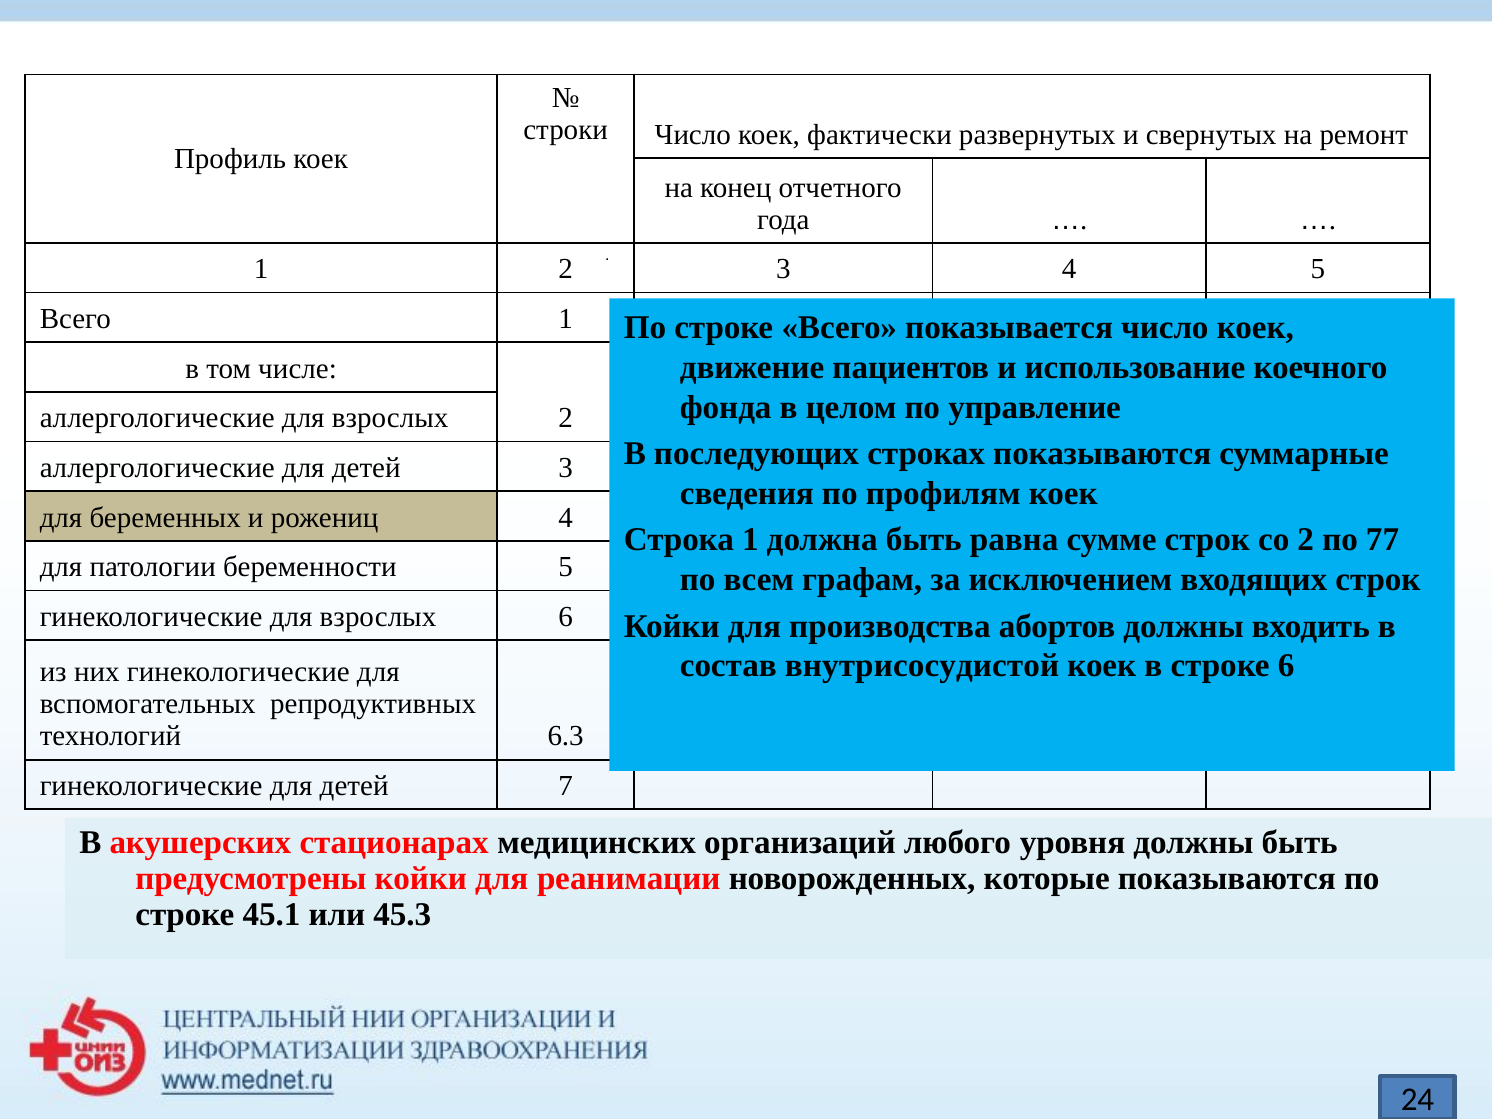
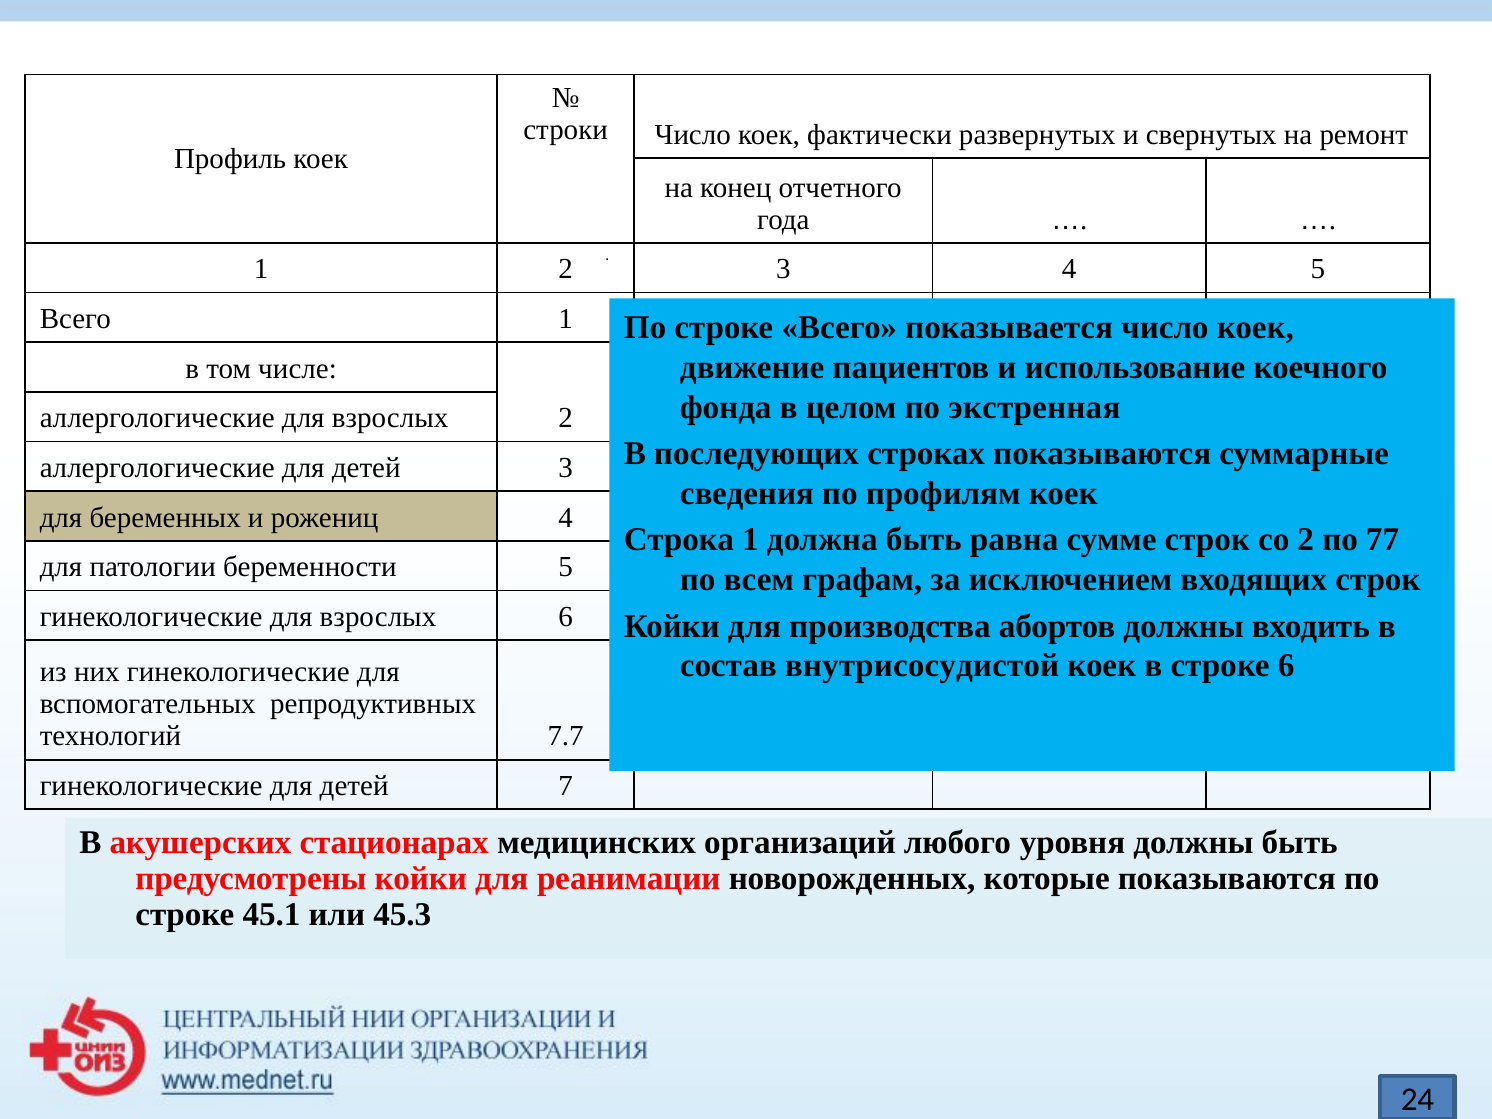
управление: управление -> экстренная
6.3: 6.3 -> 7.7
